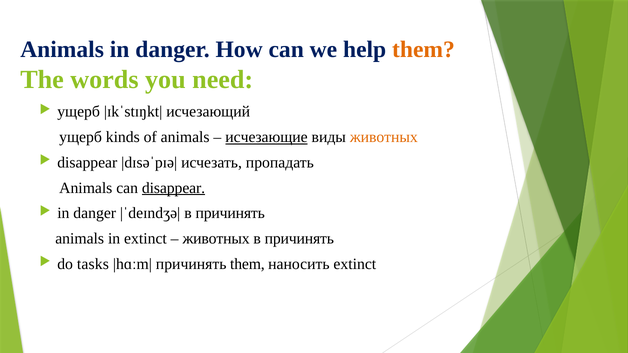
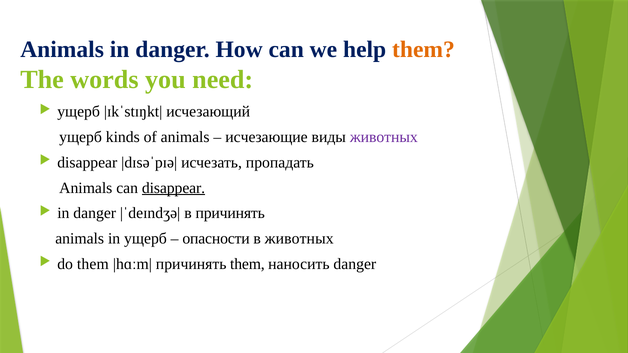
исчезающие underline: present -> none
животных at (384, 137) colour: orange -> purple
in extinct: extinct -> ущерб
животных at (216, 239): животных -> опасности
причинять at (299, 239): причинять -> животных
do tasks: tasks -> them
наносить extinct: extinct -> danger
